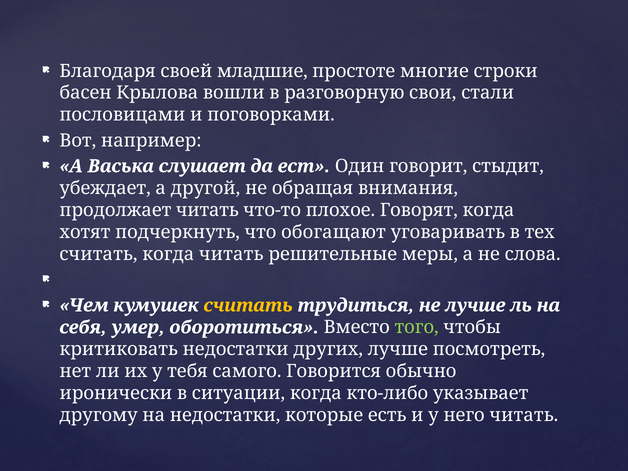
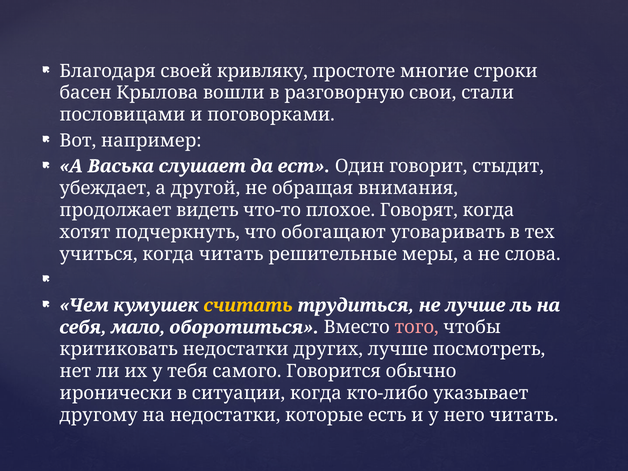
младшие: младшие -> кривляку
продолжает читать: читать -> видеть
считать at (98, 254): считать -> учиться
умер: умер -> мало
того colour: light green -> pink
